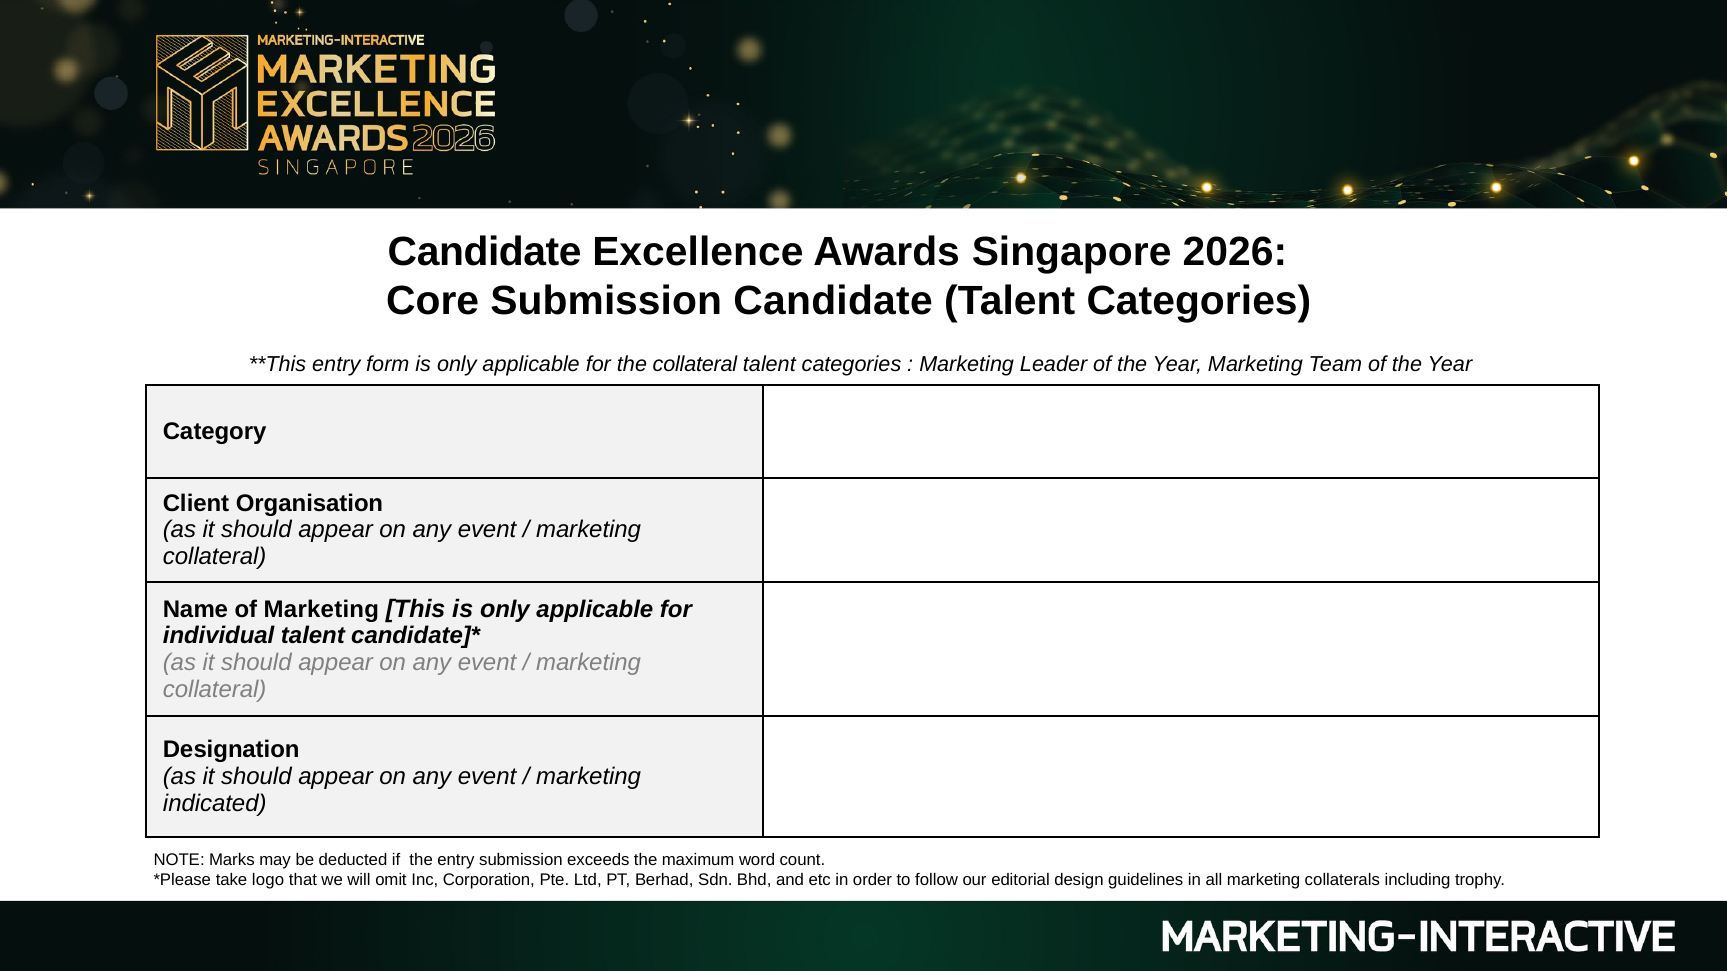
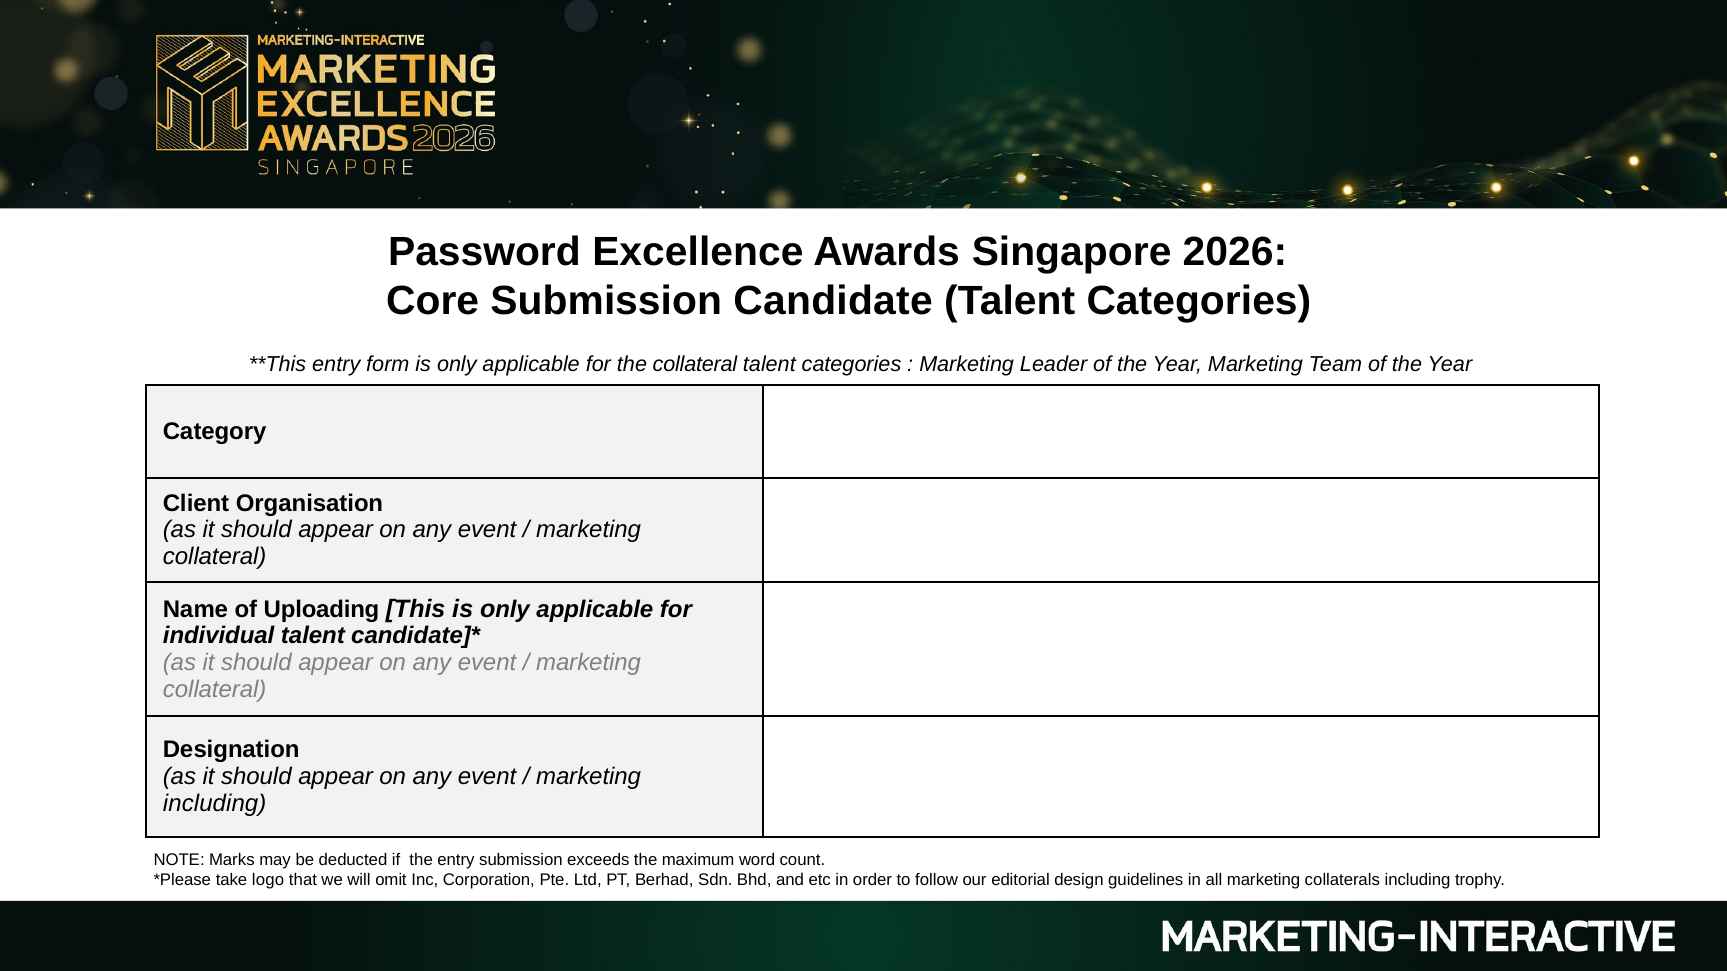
Candidate at (485, 253): Candidate -> Password
of Marketing: Marketing -> Uploading
indicated at (215, 804): indicated -> including
